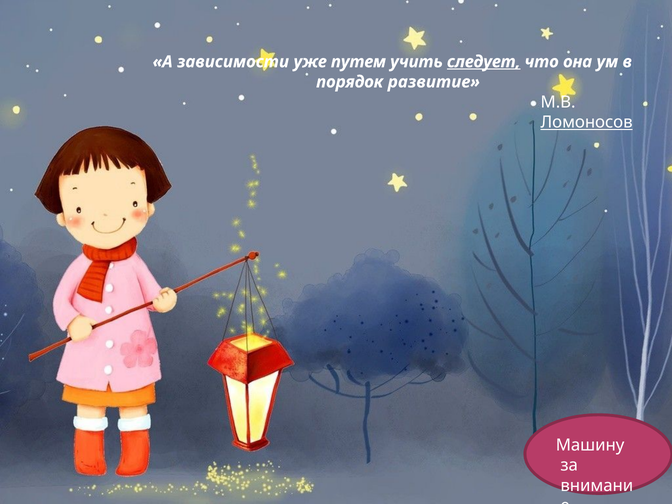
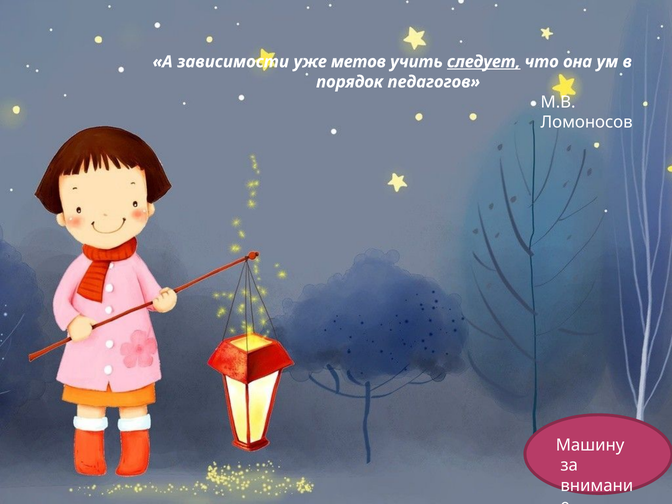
путем: путем -> метов
развитие: развитие -> педагогов
Ломоносов underline: present -> none
